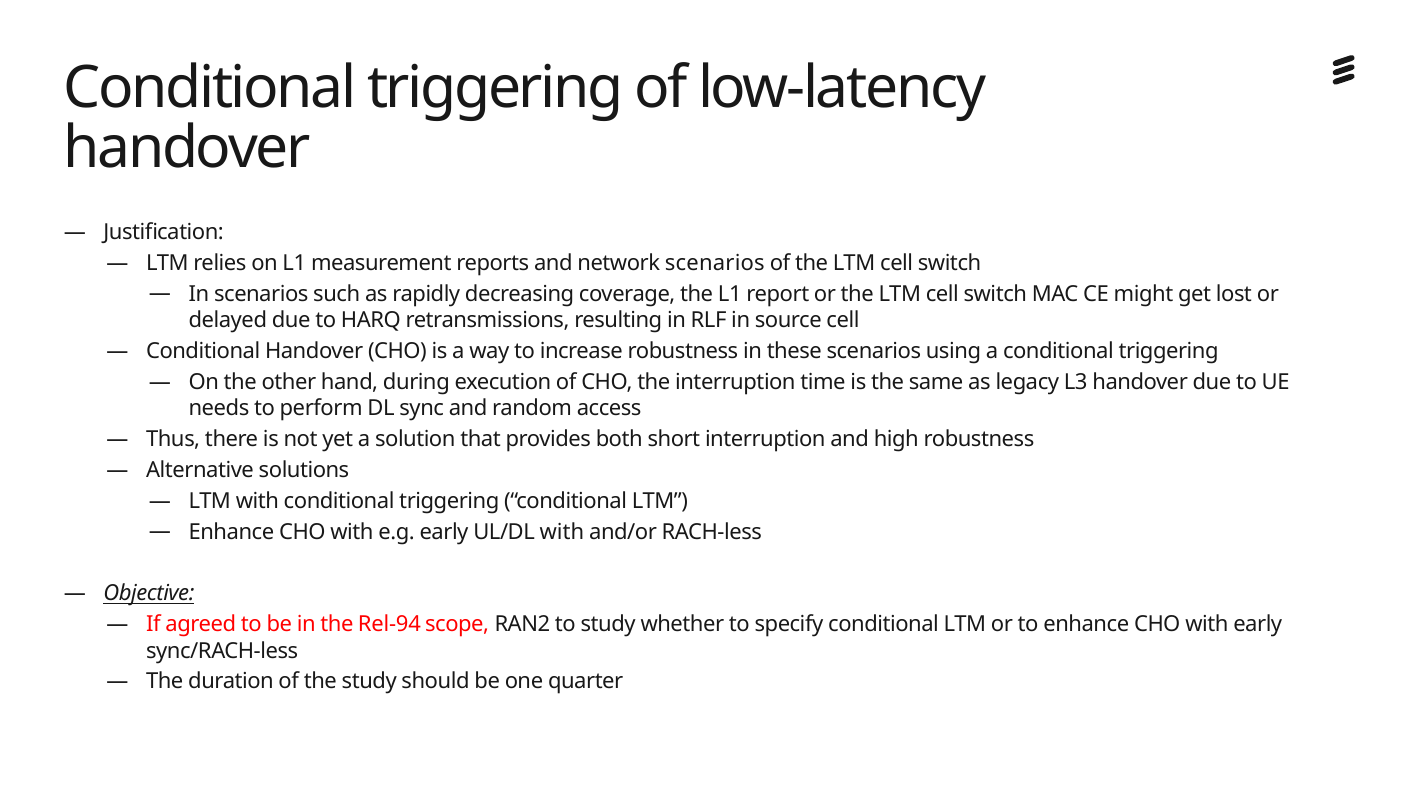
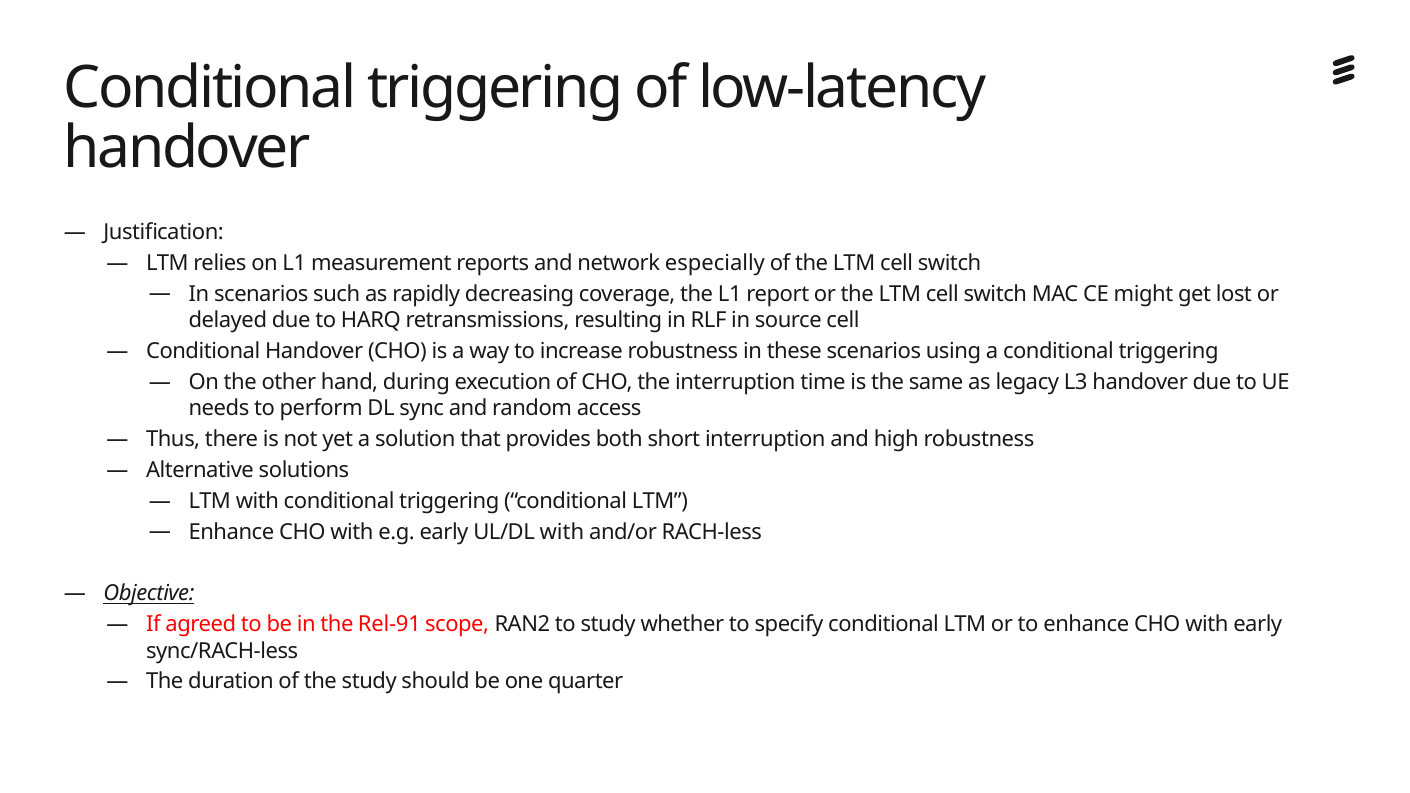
network scenarios: scenarios -> especially
Rel-94: Rel-94 -> Rel-91
